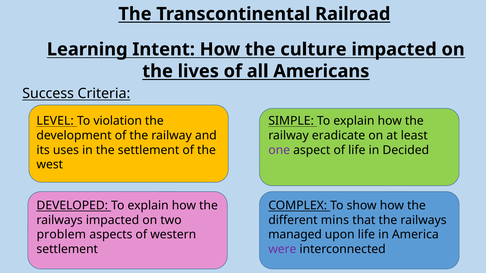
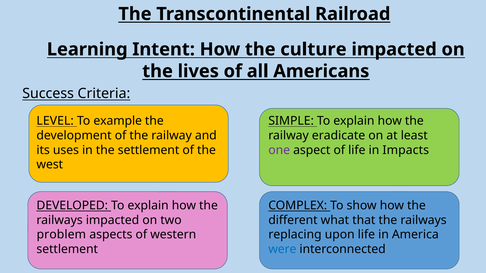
violation: violation -> example
Decided: Decided -> Impacts
mins: mins -> what
managed: managed -> replacing
were colour: purple -> blue
